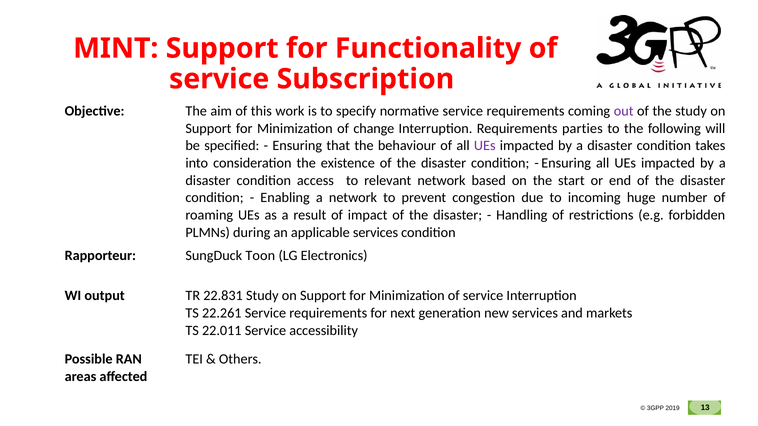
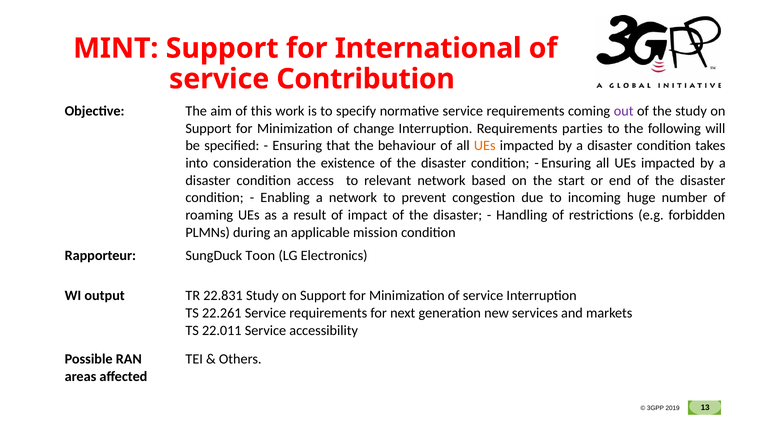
Functionality: Functionality -> International
Subscription: Subscription -> Contribution
UEs at (485, 146) colour: purple -> orange
applicable services: services -> mission
